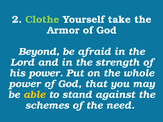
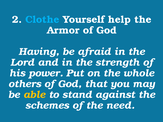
Clothe colour: light green -> light blue
take: take -> help
Beyond: Beyond -> Having
power at (25, 84): power -> others
